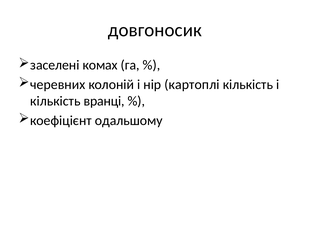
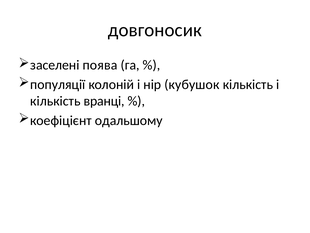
комах: комах -> поява
черевних: черевних -> популяції
картоплі: картоплі -> кубушок
